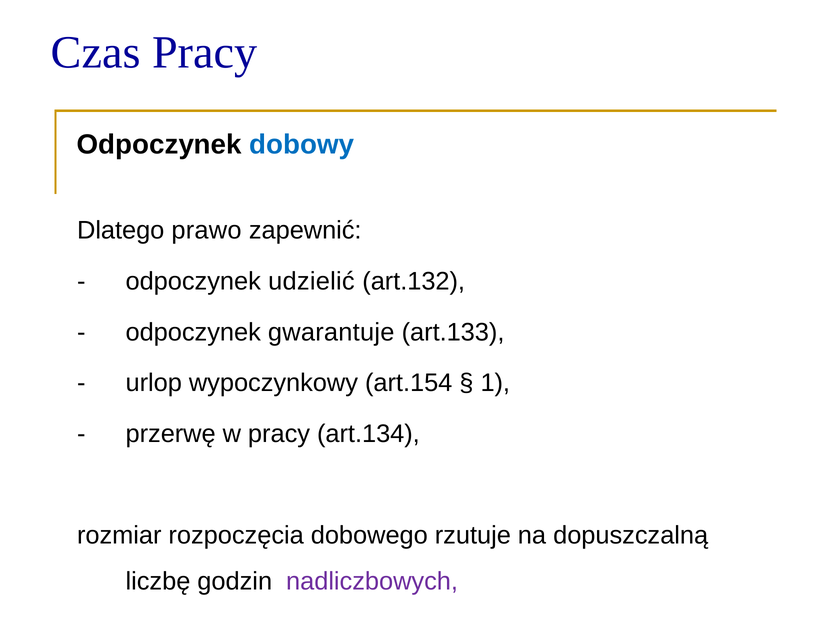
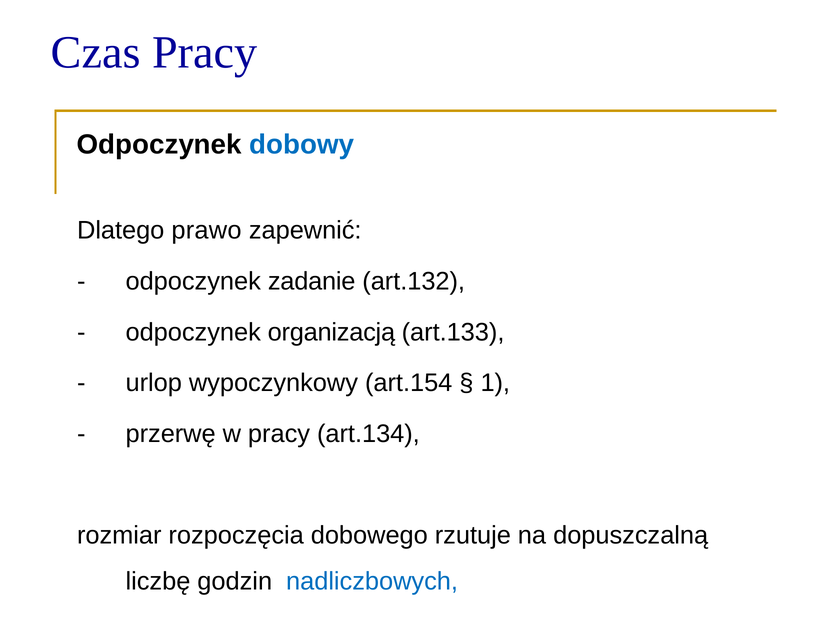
udzielić: udzielić -> zadanie
gwarantuje: gwarantuje -> organizacją
nadliczbowych colour: purple -> blue
